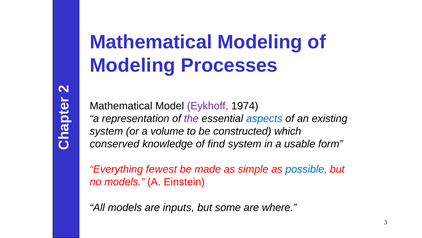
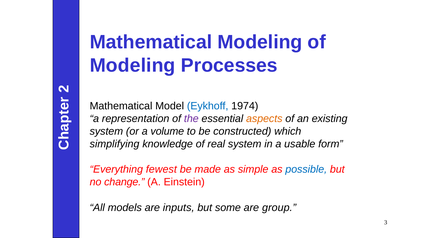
Eykhoff colour: purple -> blue
aspects colour: blue -> orange
conserved: conserved -> simplifying
find: find -> real
no models: models -> change
where: where -> group
